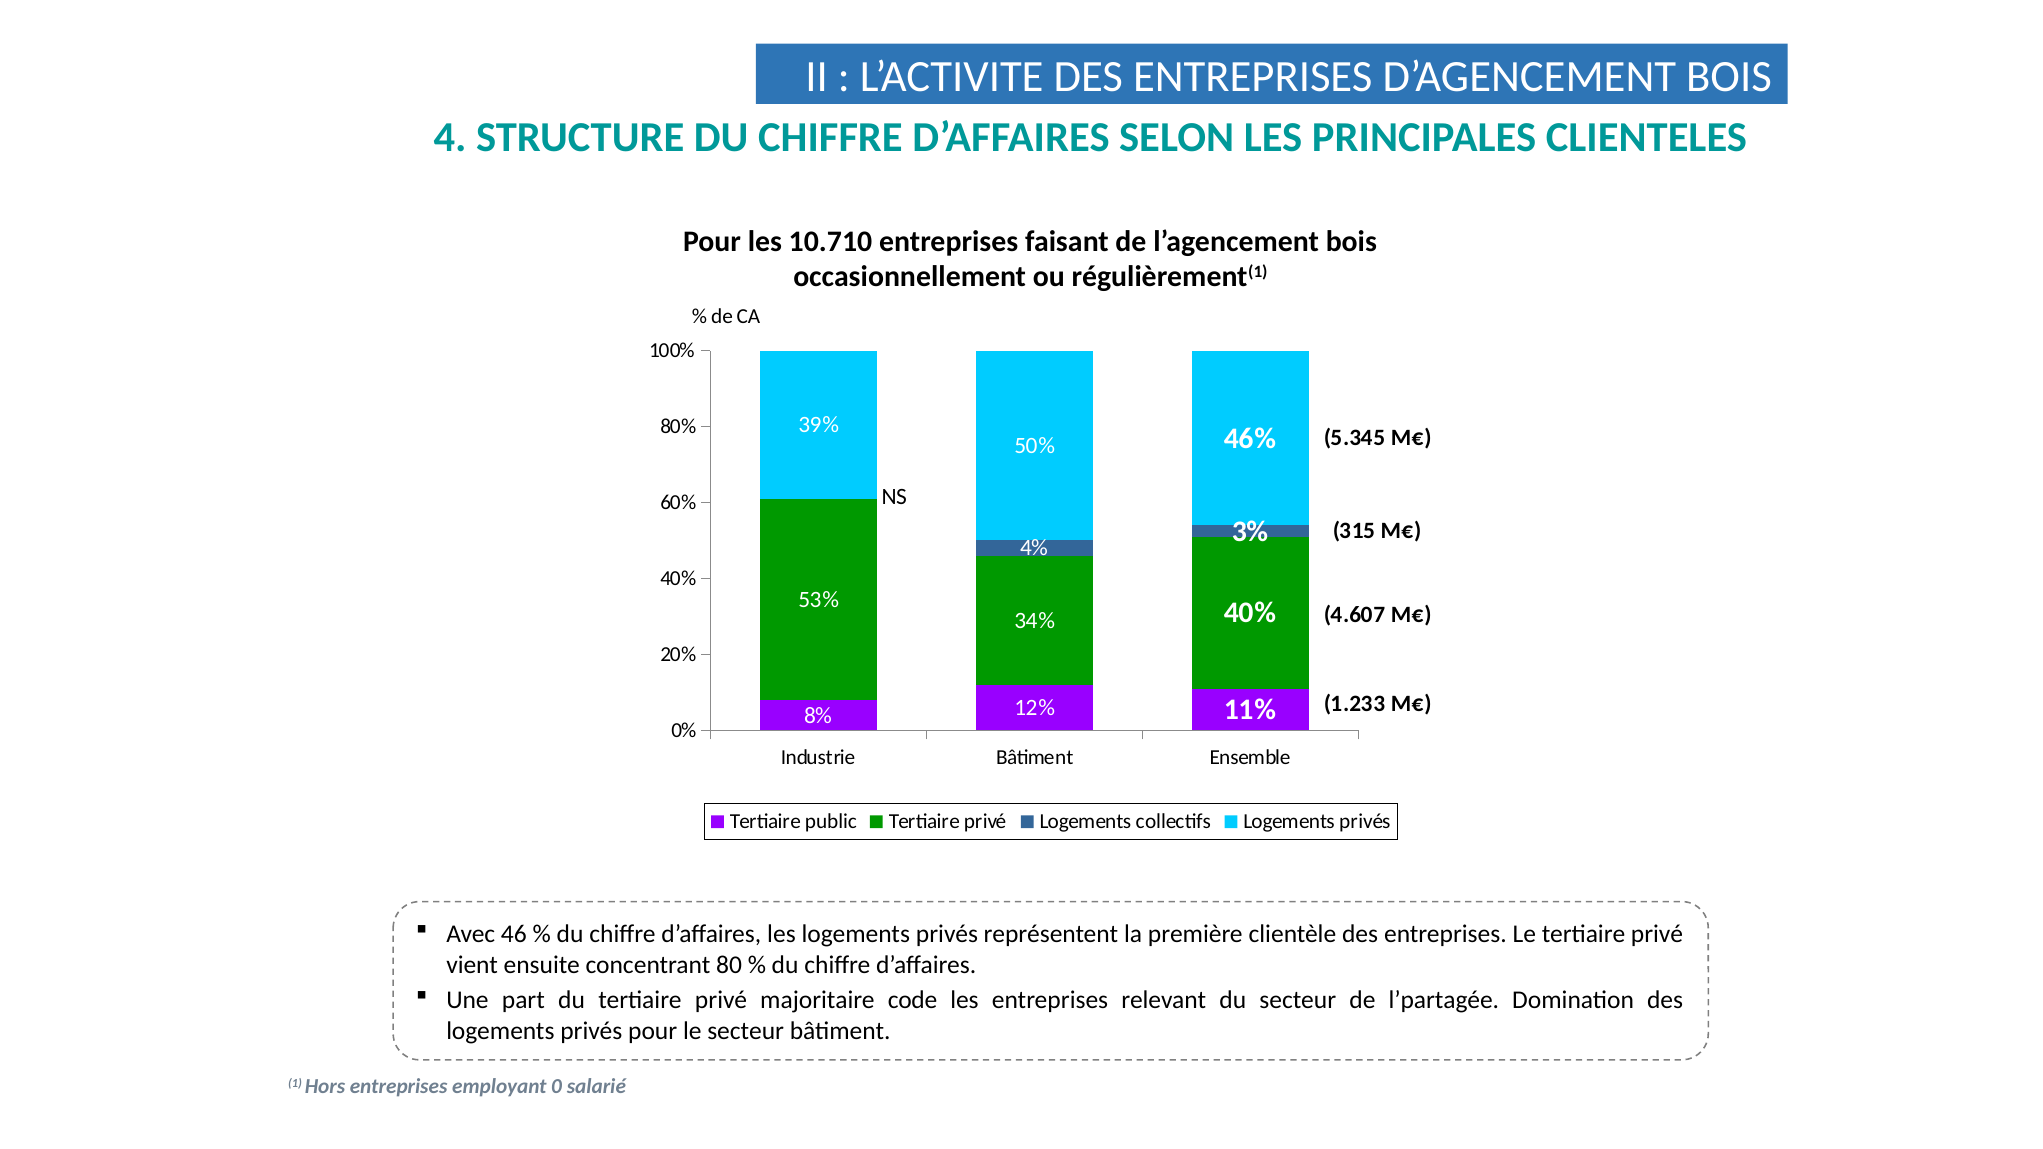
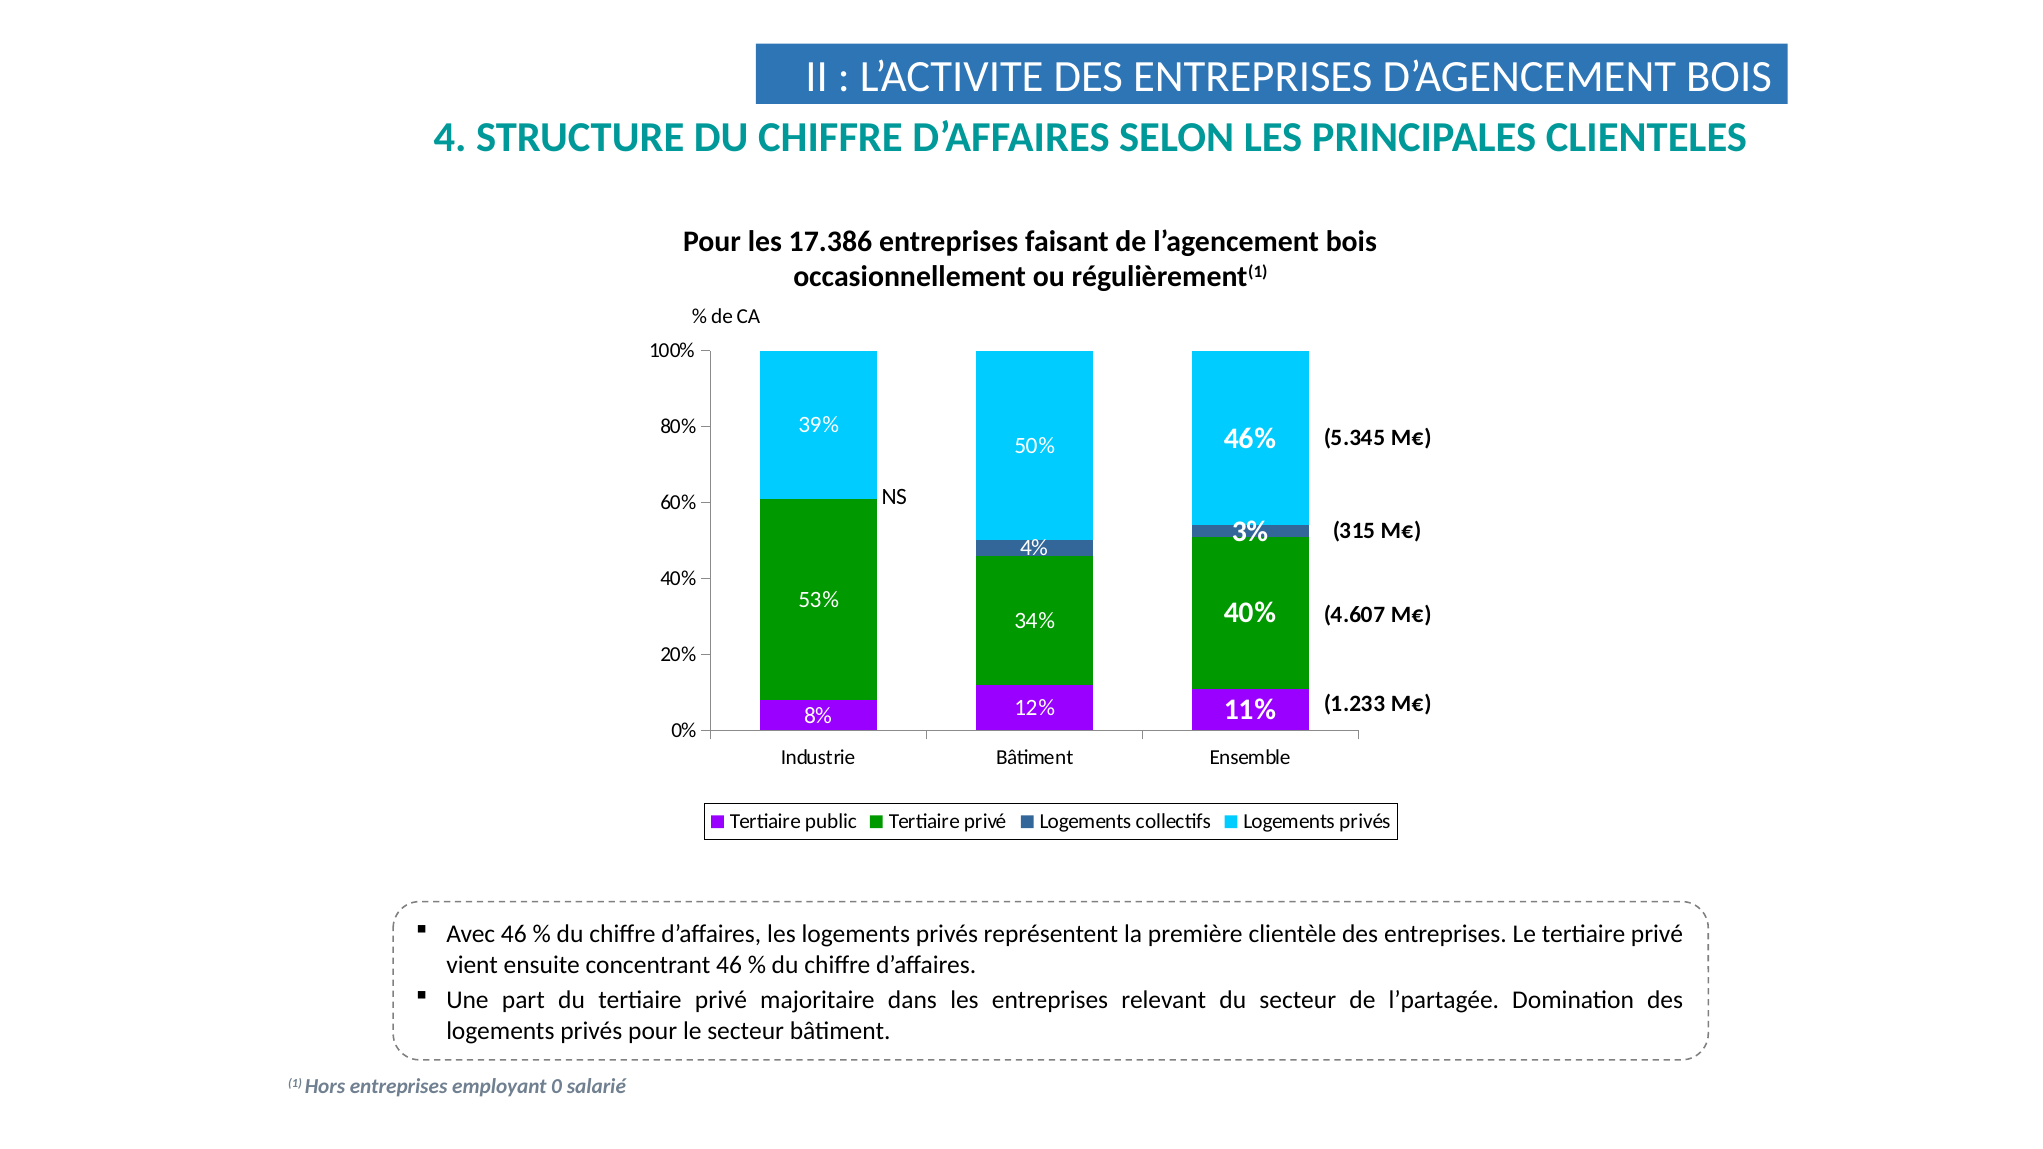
10.710: 10.710 -> 17.386
concentrant 80: 80 -> 46
code: code -> dans
